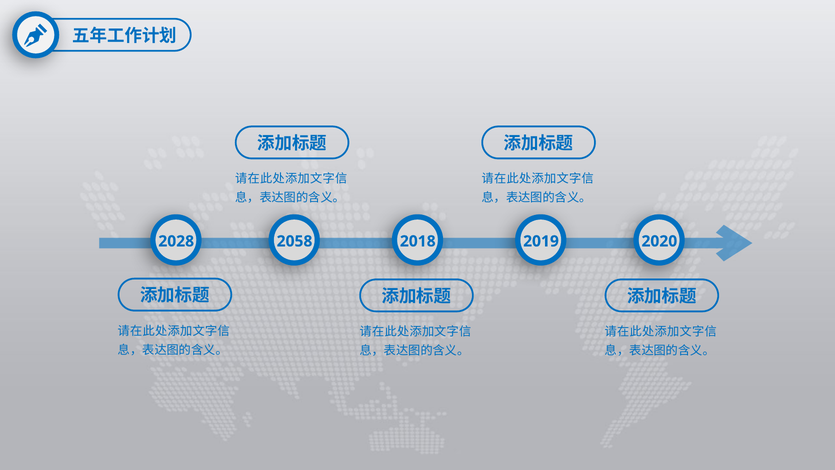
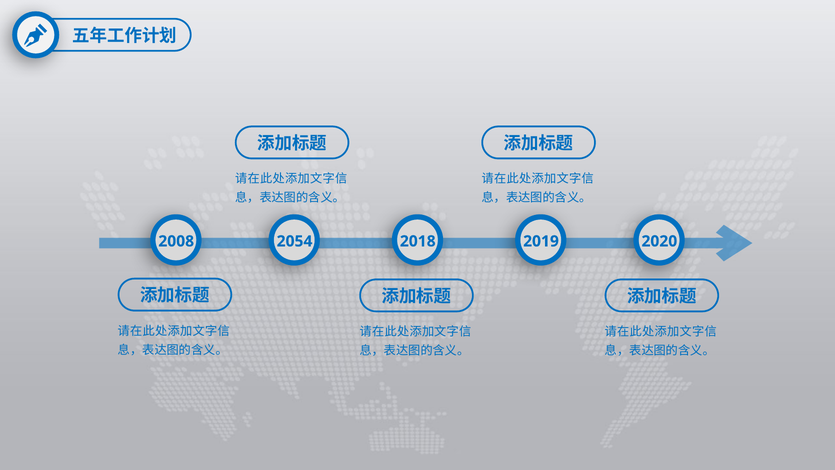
2028: 2028 -> 2008
2058: 2058 -> 2054
